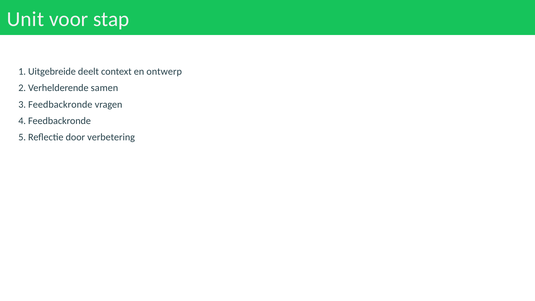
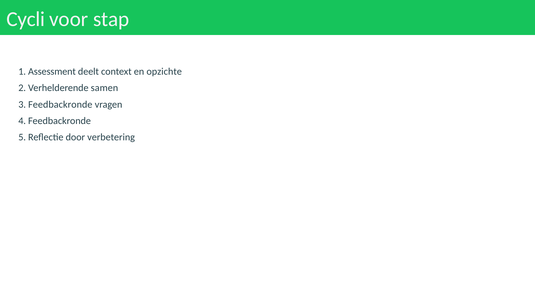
Unit: Unit -> Cycli
Uitgebreide: Uitgebreide -> Assessment
ontwerp: ontwerp -> opzichte
